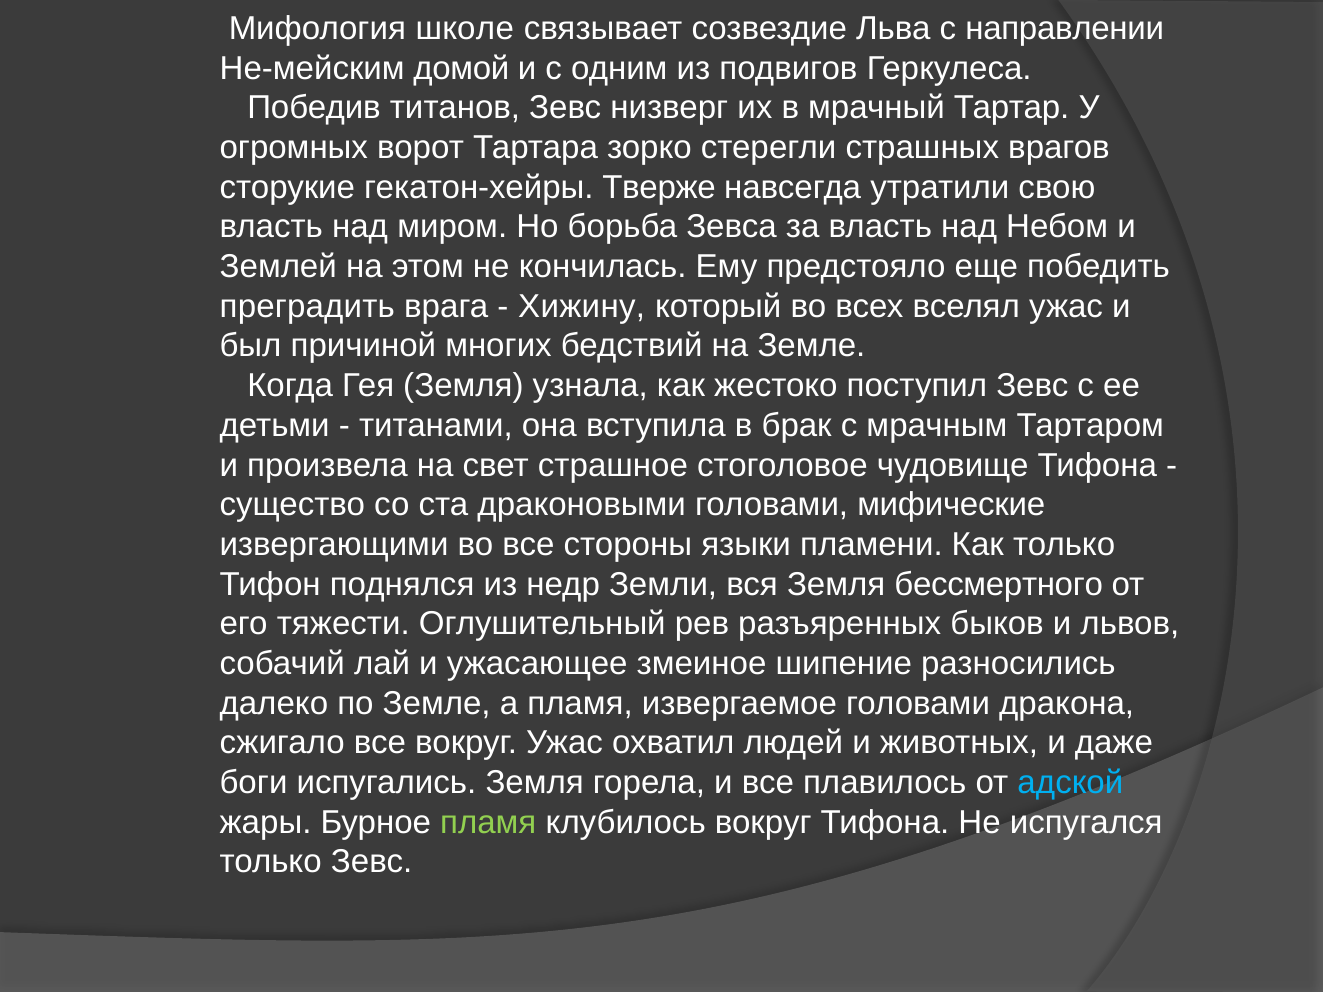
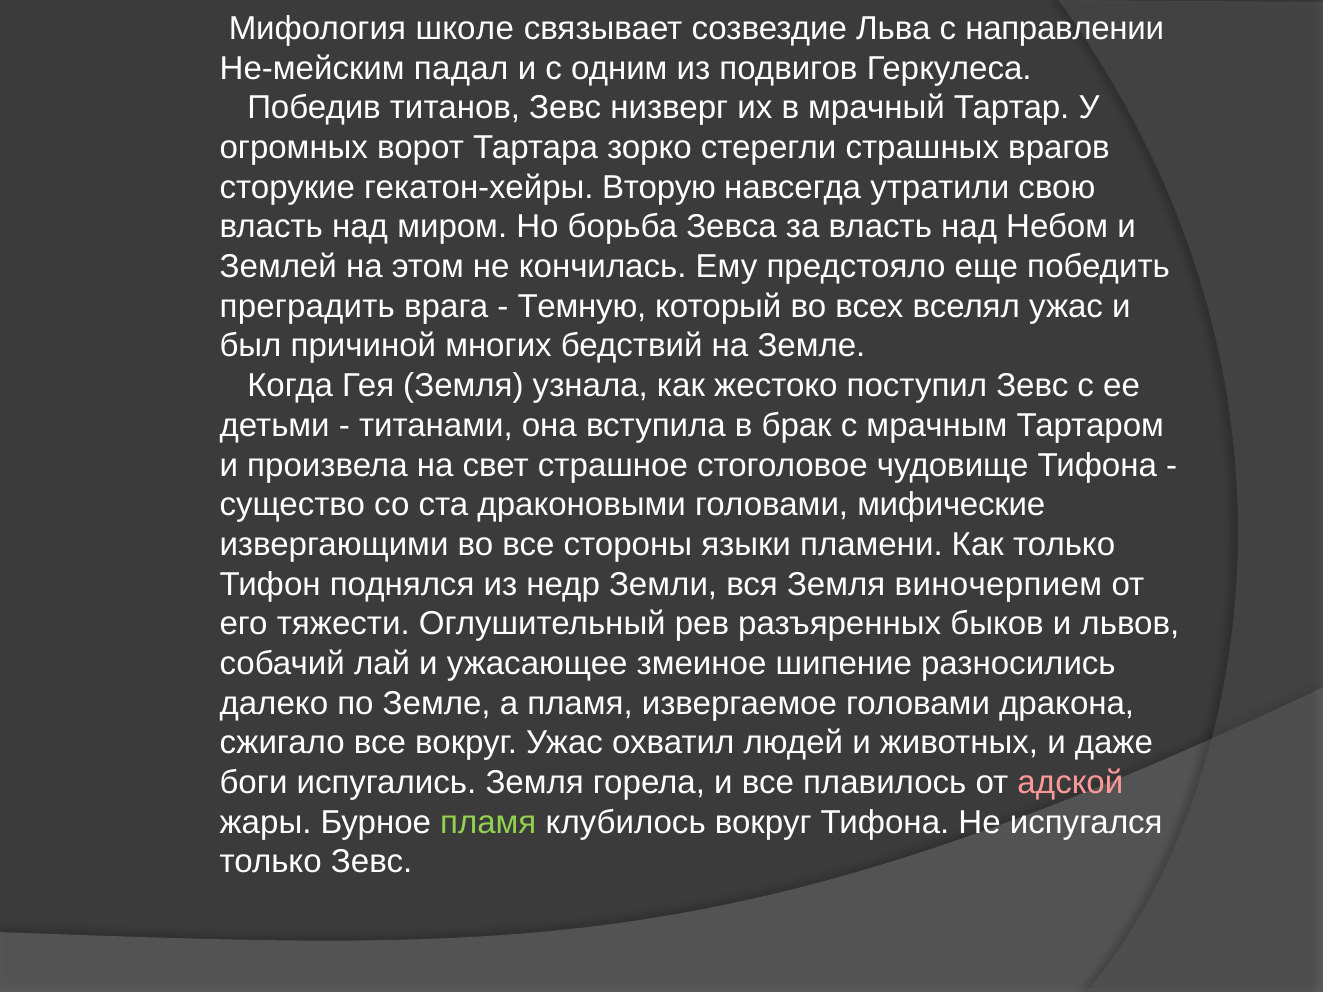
домой: домой -> падал
Тверже: Тверже -> Вторую
Хижину: Хижину -> Темную
бессмертного: бессмертного -> виночерпием
адской colour: light blue -> pink
